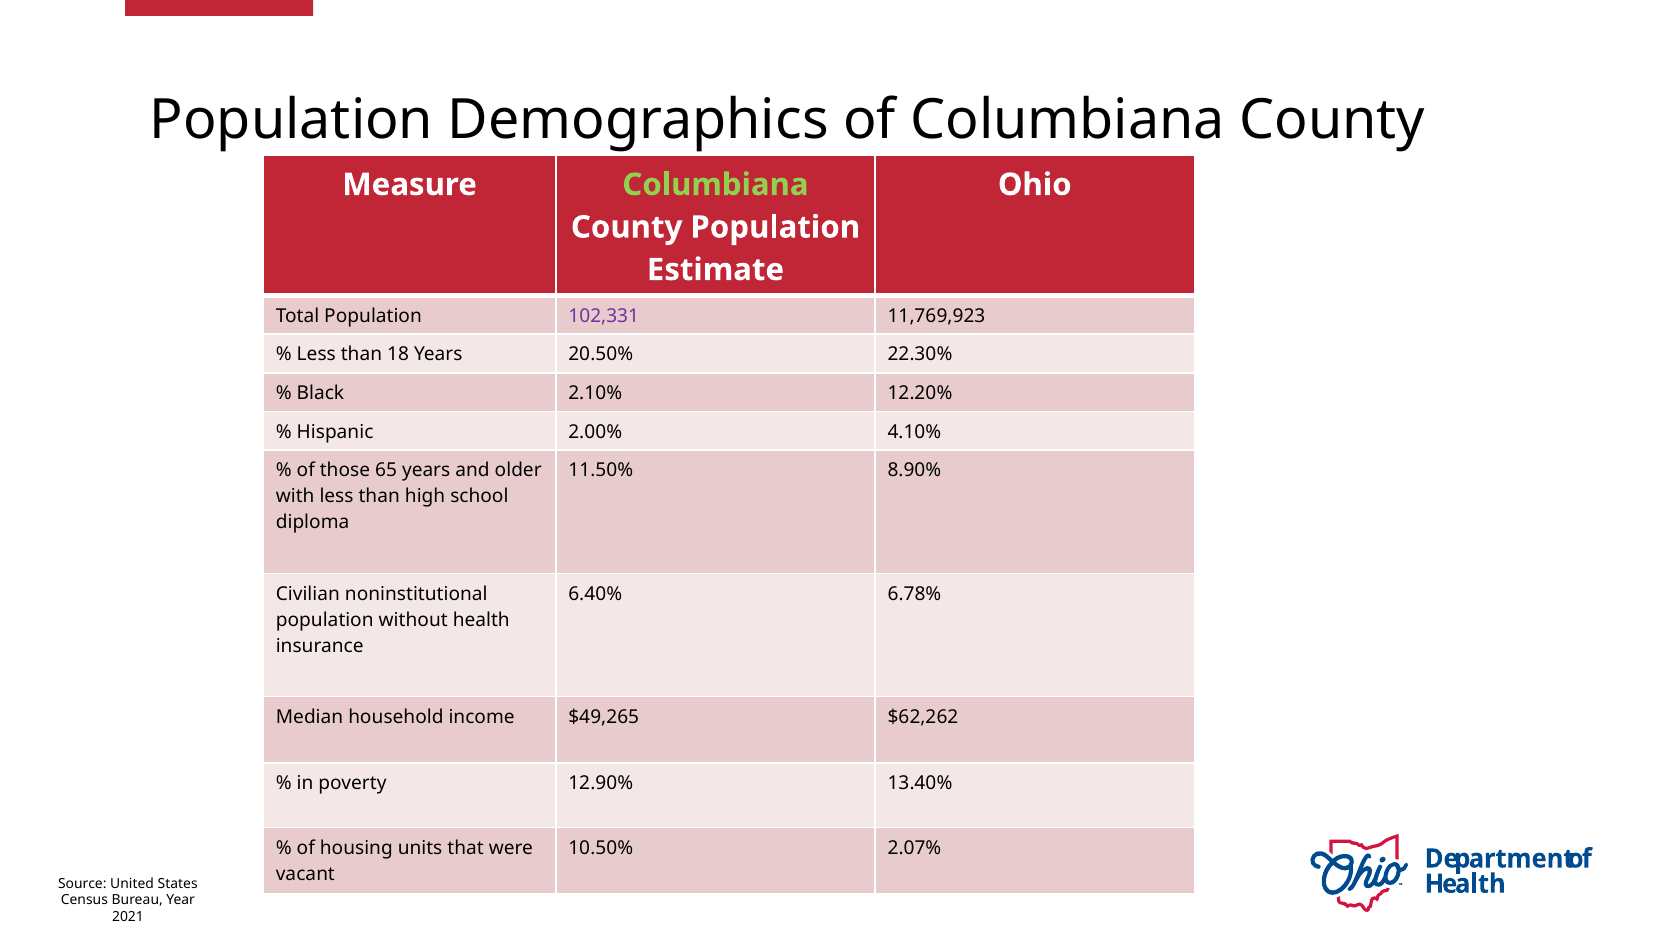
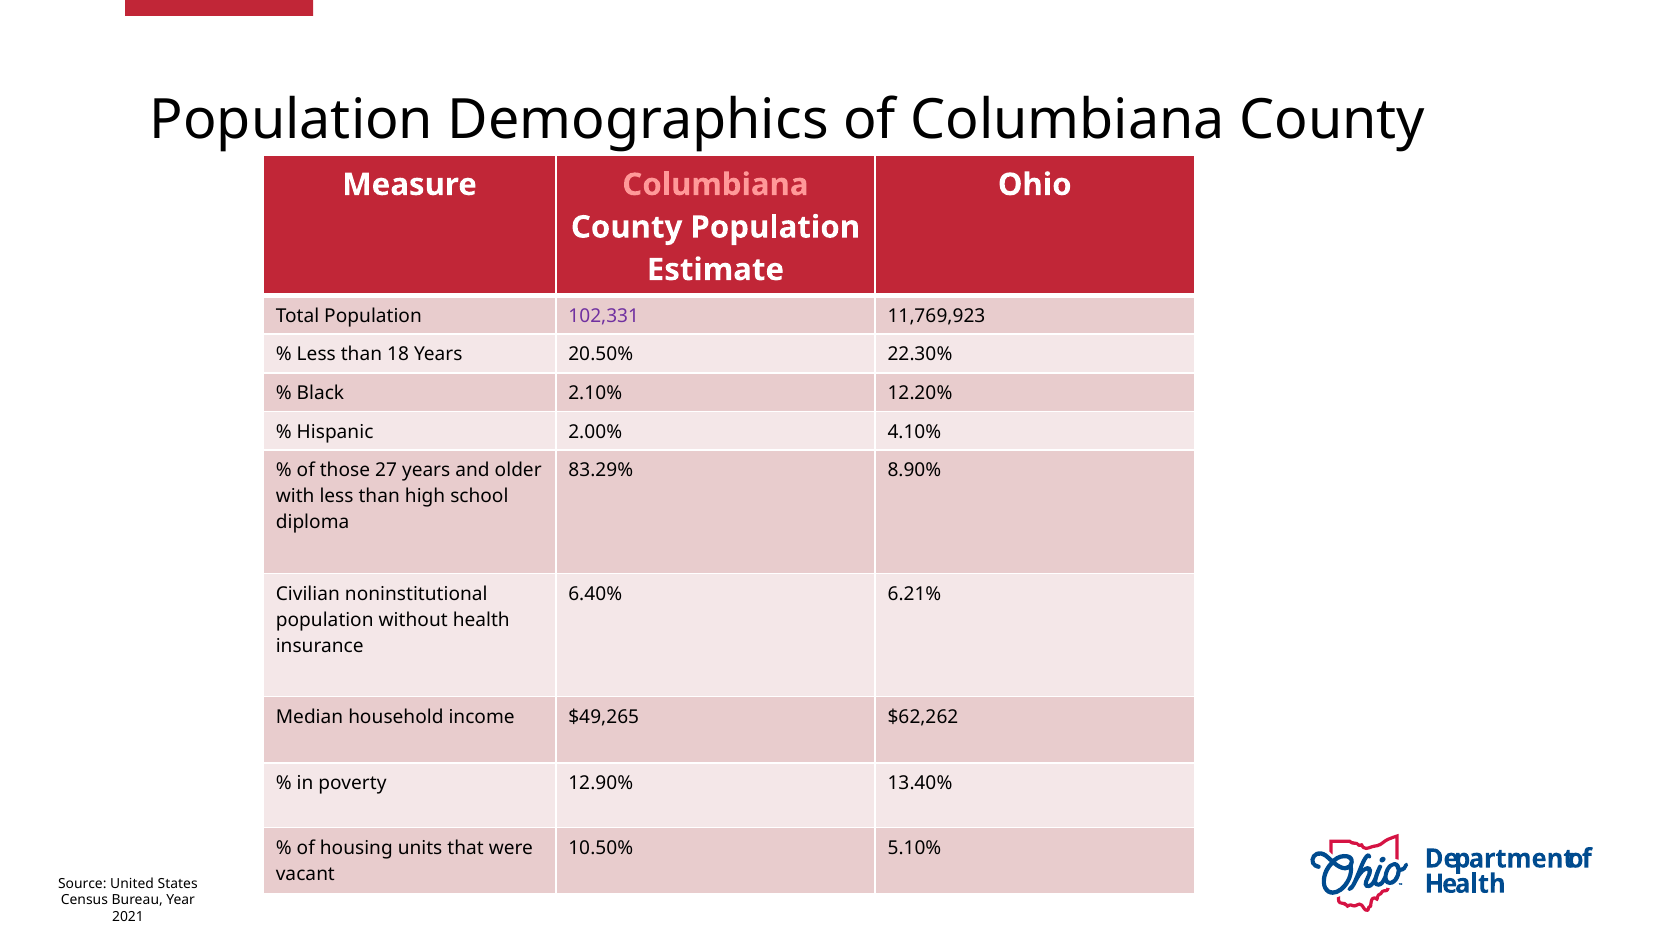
Columbiana at (715, 185) colour: light green -> pink
65: 65 -> 27
11.50%: 11.50% -> 83.29%
6.78%: 6.78% -> 6.21%
2.07%: 2.07% -> 5.10%
